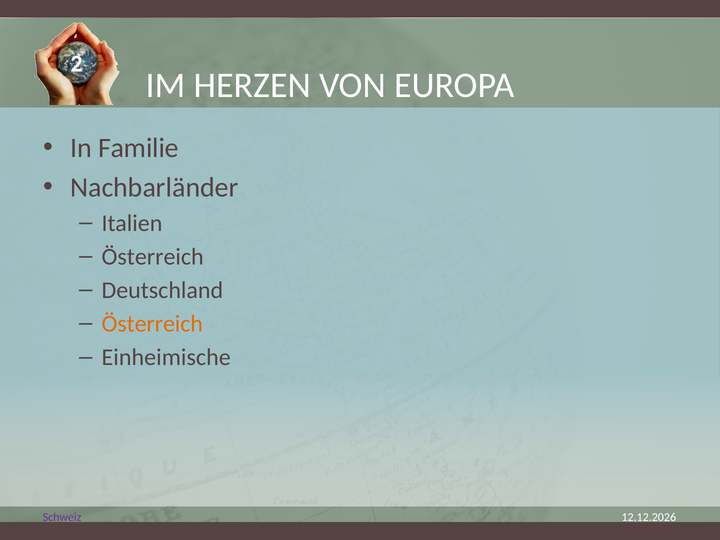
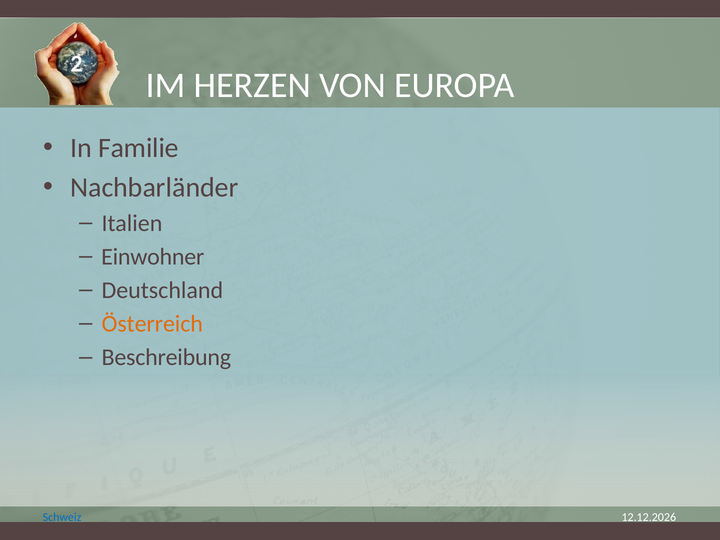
Österreich at (153, 257): Österreich -> Einwohner
Einheimische: Einheimische -> Beschreibung
Schweiz colour: purple -> blue
